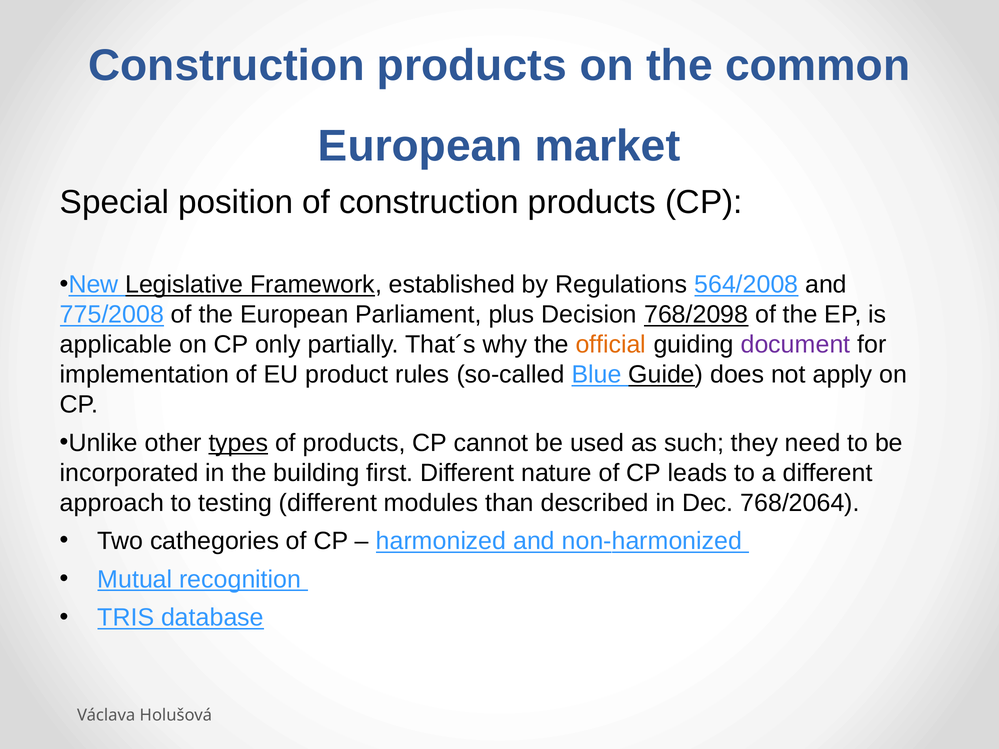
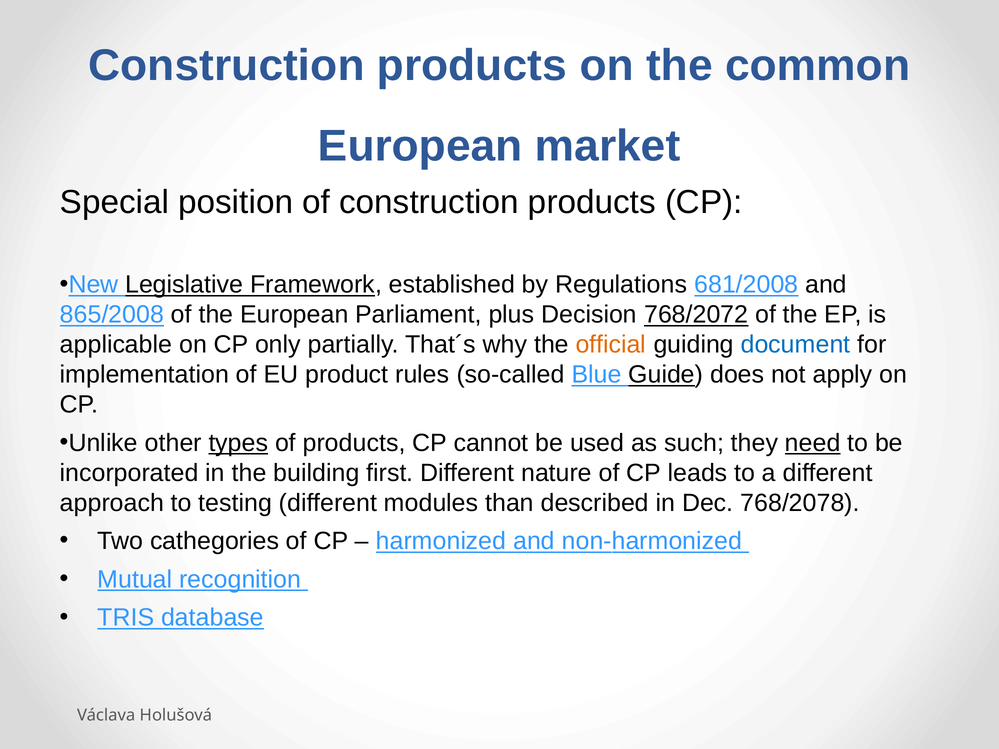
564/2008: 564/2008 -> 681/2008
775/2008: 775/2008 -> 865/2008
768/2098: 768/2098 -> 768/2072
document colour: purple -> blue
need underline: none -> present
768/2064: 768/2064 -> 768/2078
